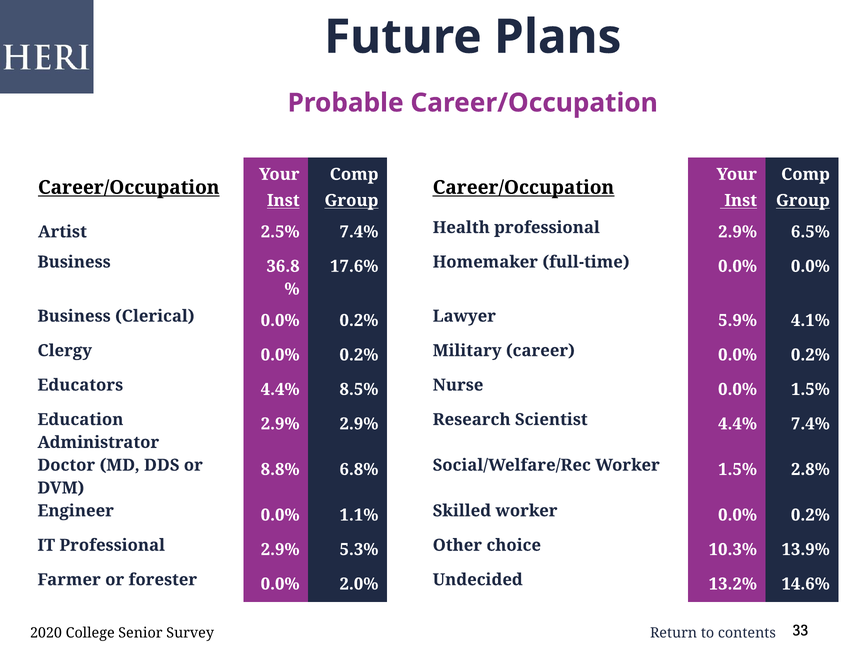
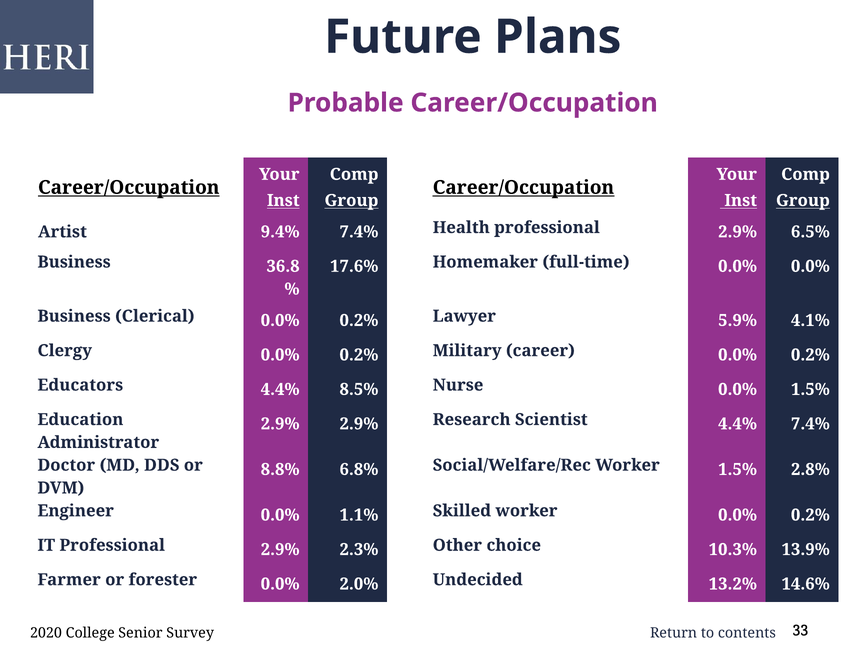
2.5%: 2.5% -> 9.4%
5.3%: 5.3% -> 2.3%
